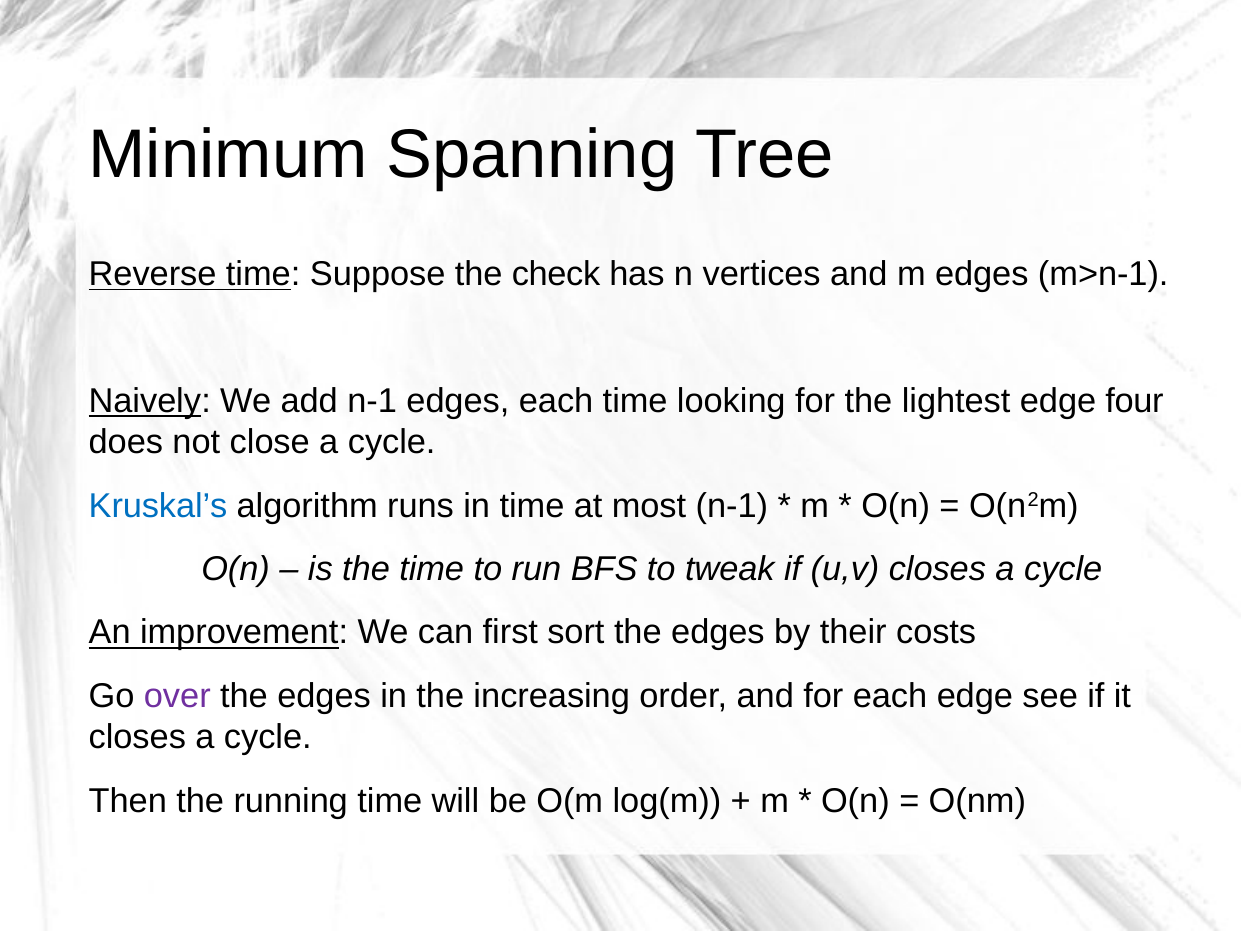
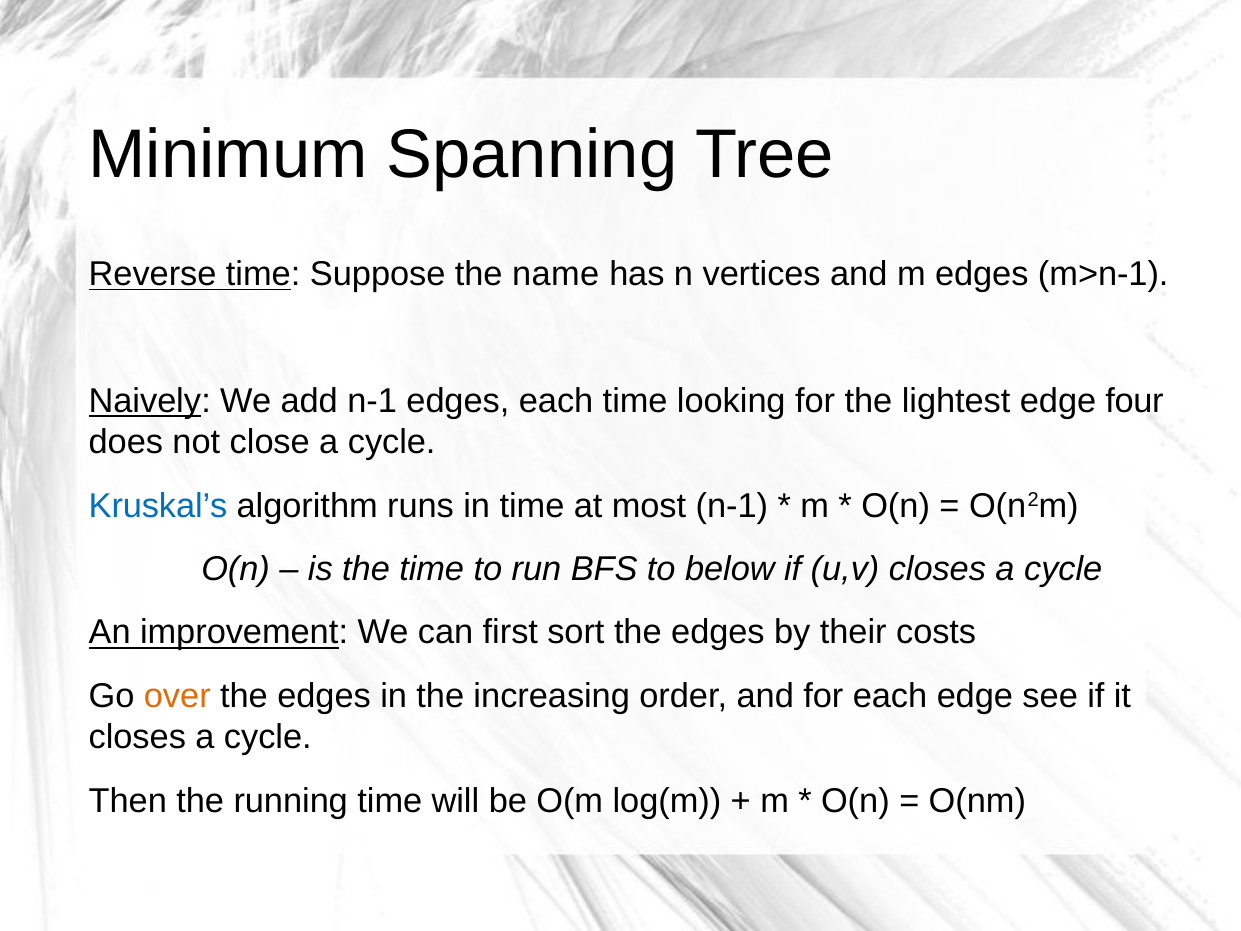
check: check -> name
tweak: tweak -> below
over colour: purple -> orange
